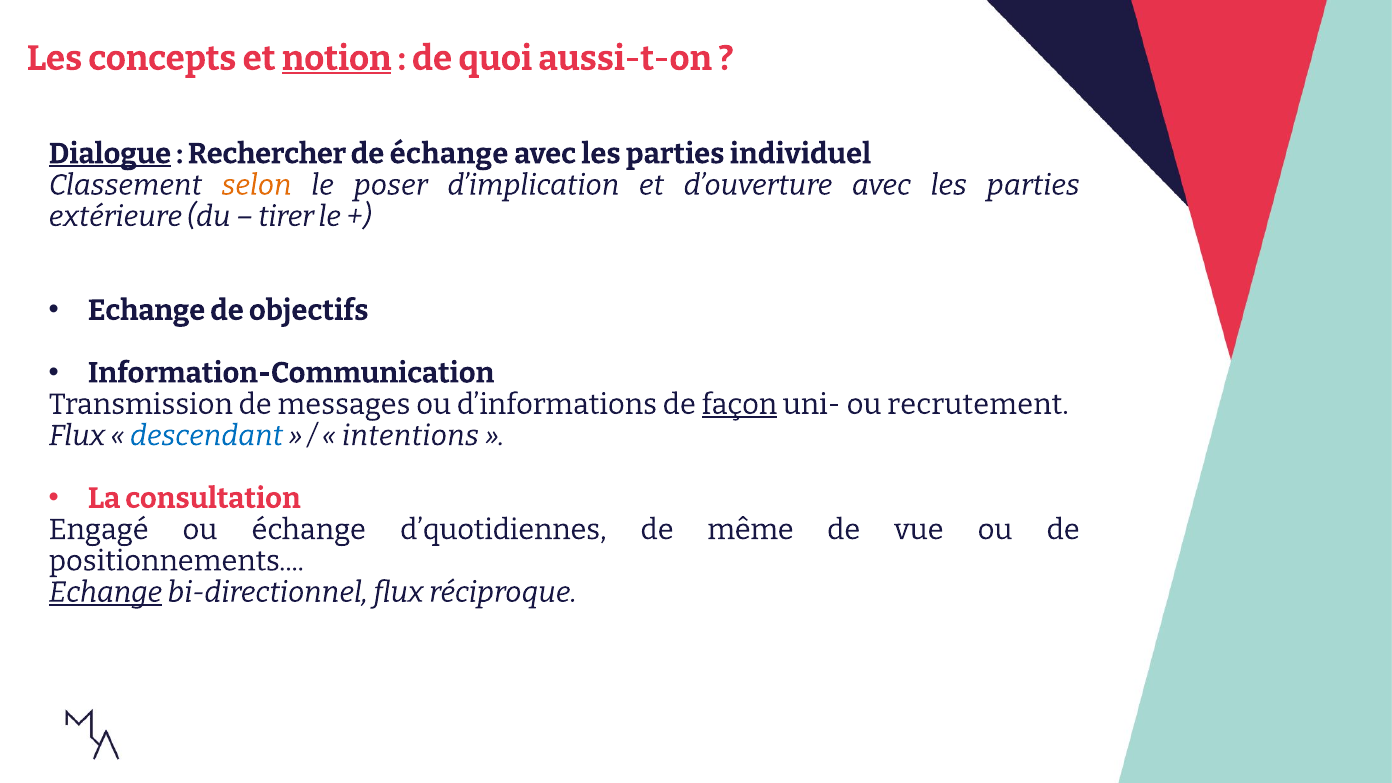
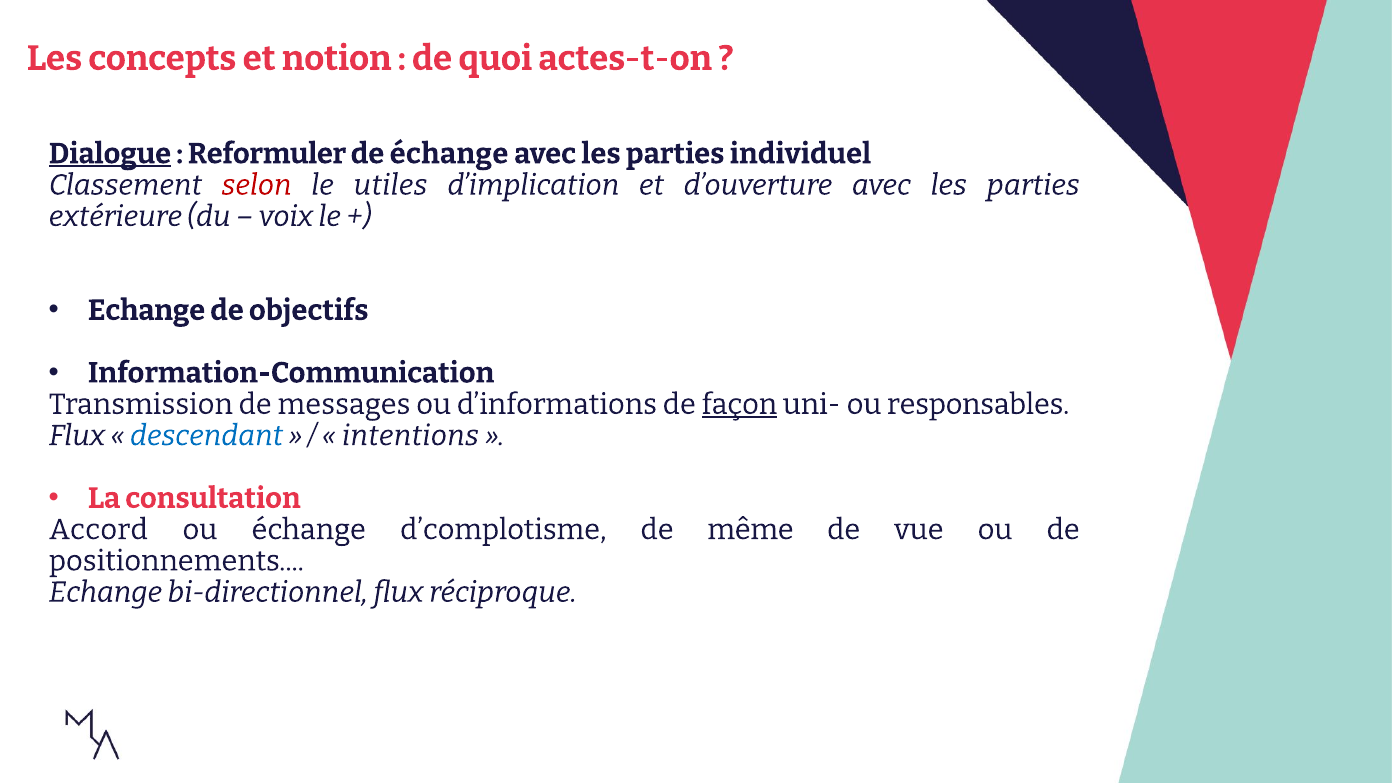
notion underline: present -> none
aussi-t-on: aussi-t-on -> actes-t-on
Rechercher: Rechercher -> Reformuler
selon colour: orange -> red
poser: poser -> utiles
tirer: tirer -> voix
recrutement: recrutement -> responsables
Engagé: Engagé -> Accord
d’quotidiennes: d’quotidiennes -> d’complotisme
Echange at (105, 592) underline: present -> none
